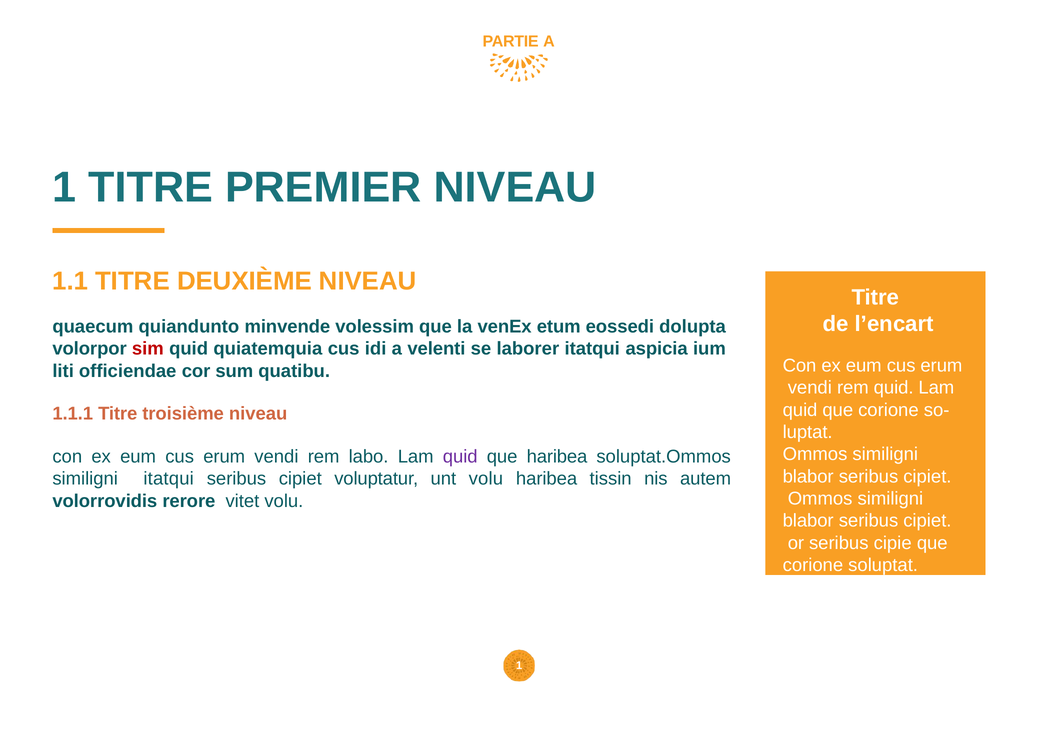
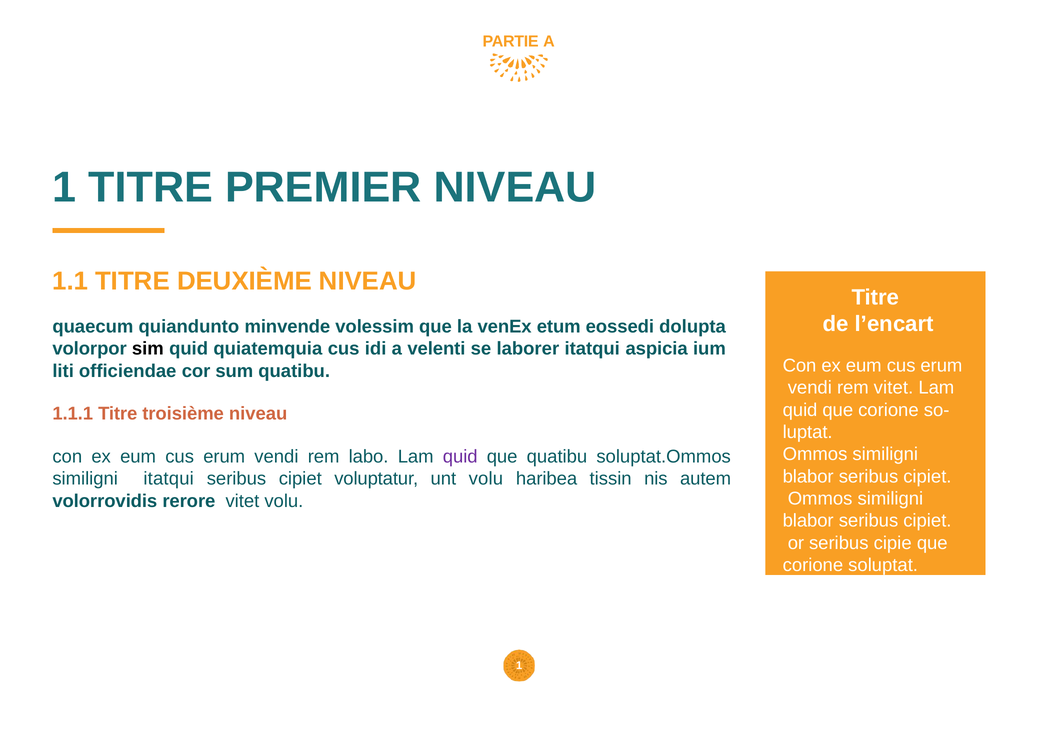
sim colour: red -> black
rem quid: quid -> vitet
que haribea: haribea -> quatibu
